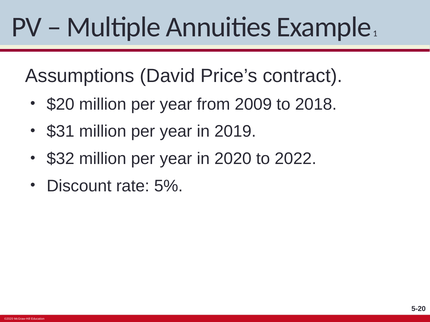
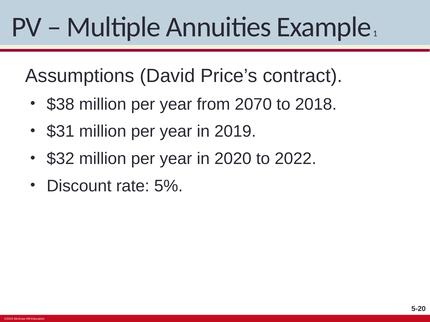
$20: $20 -> $38
2009: 2009 -> 2070
